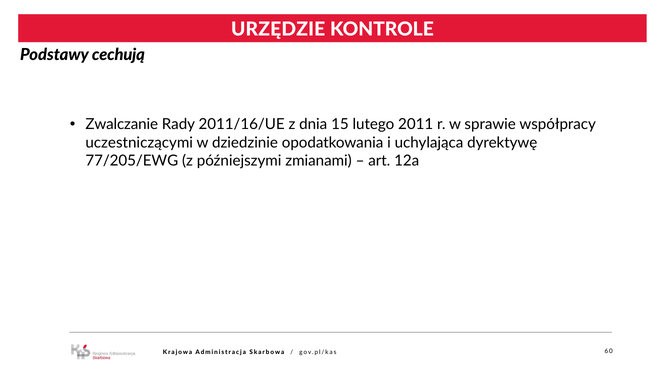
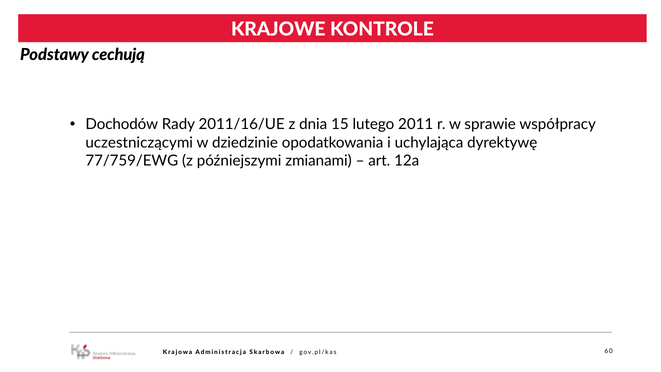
URZĘDZIE: URZĘDZIE -> KRAJOWE
Zwalczanie: Zwalczanie -> Dochodów
77/205/EWG: 77/205/EWG -> 77/759/EWG
